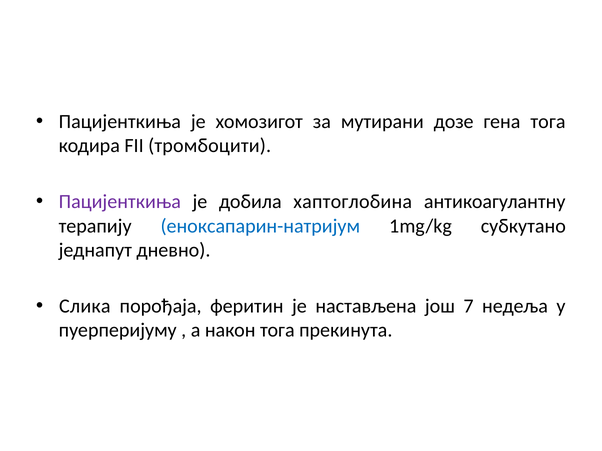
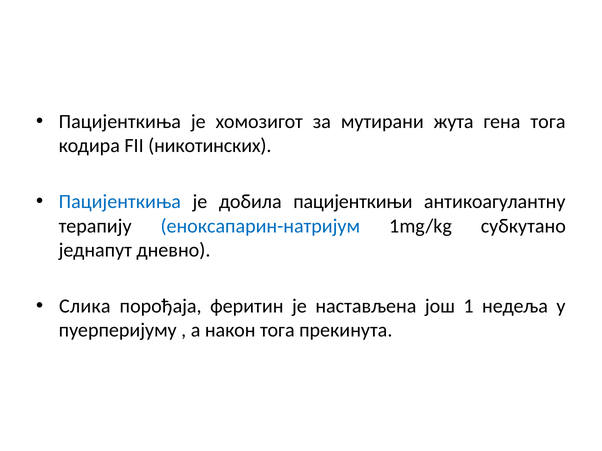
дозе: дозе -> жута
тромбоцити: тромбоцити -> никотинских
Пацијенткиња at (120, 202) colour: purple -> blue
хаптоглобина: хаптоглобина -> пацијенткињи
7: 7 -> 1
